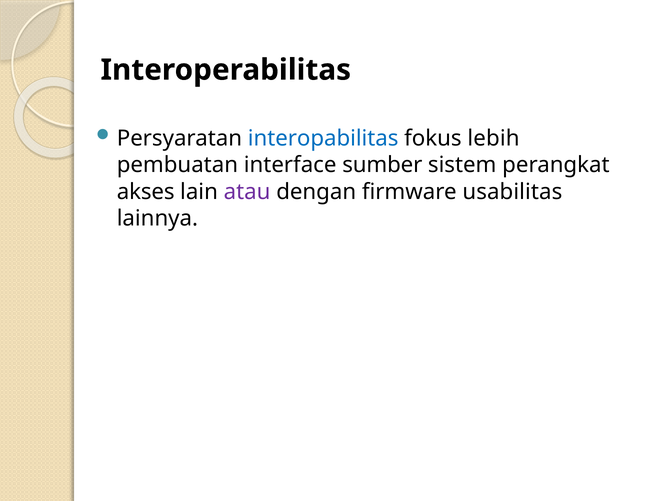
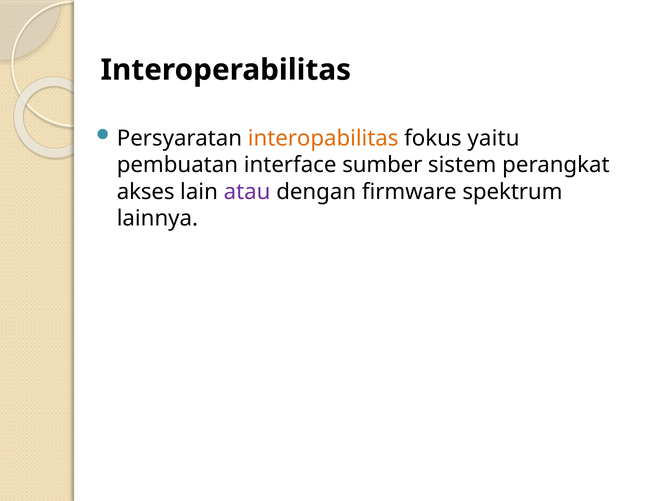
interopabilitas colour: blue -> orange
lebih: lebih -> yaitu
usabilitas: usabilitas -> spektrum
